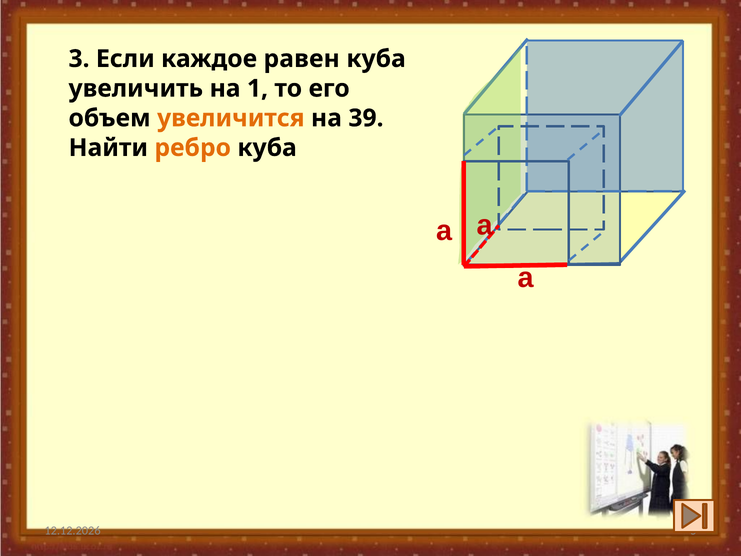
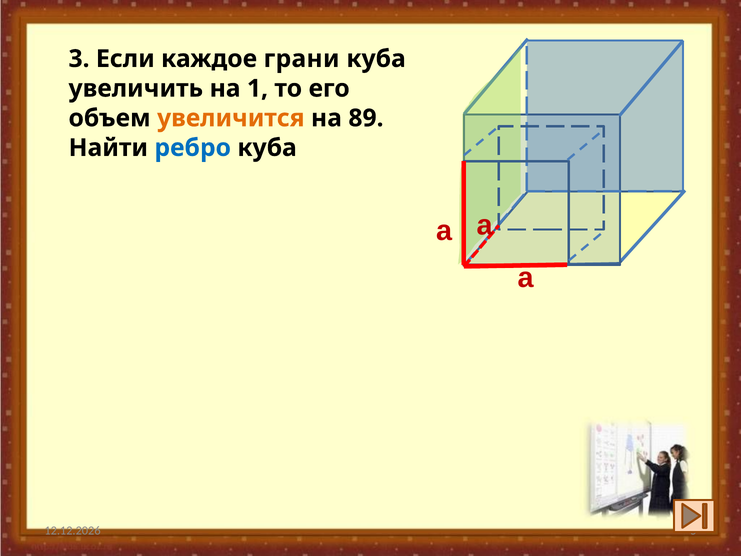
равен: равен -> грани
39: 39 -> 89
ребро colour: orange -> blue
